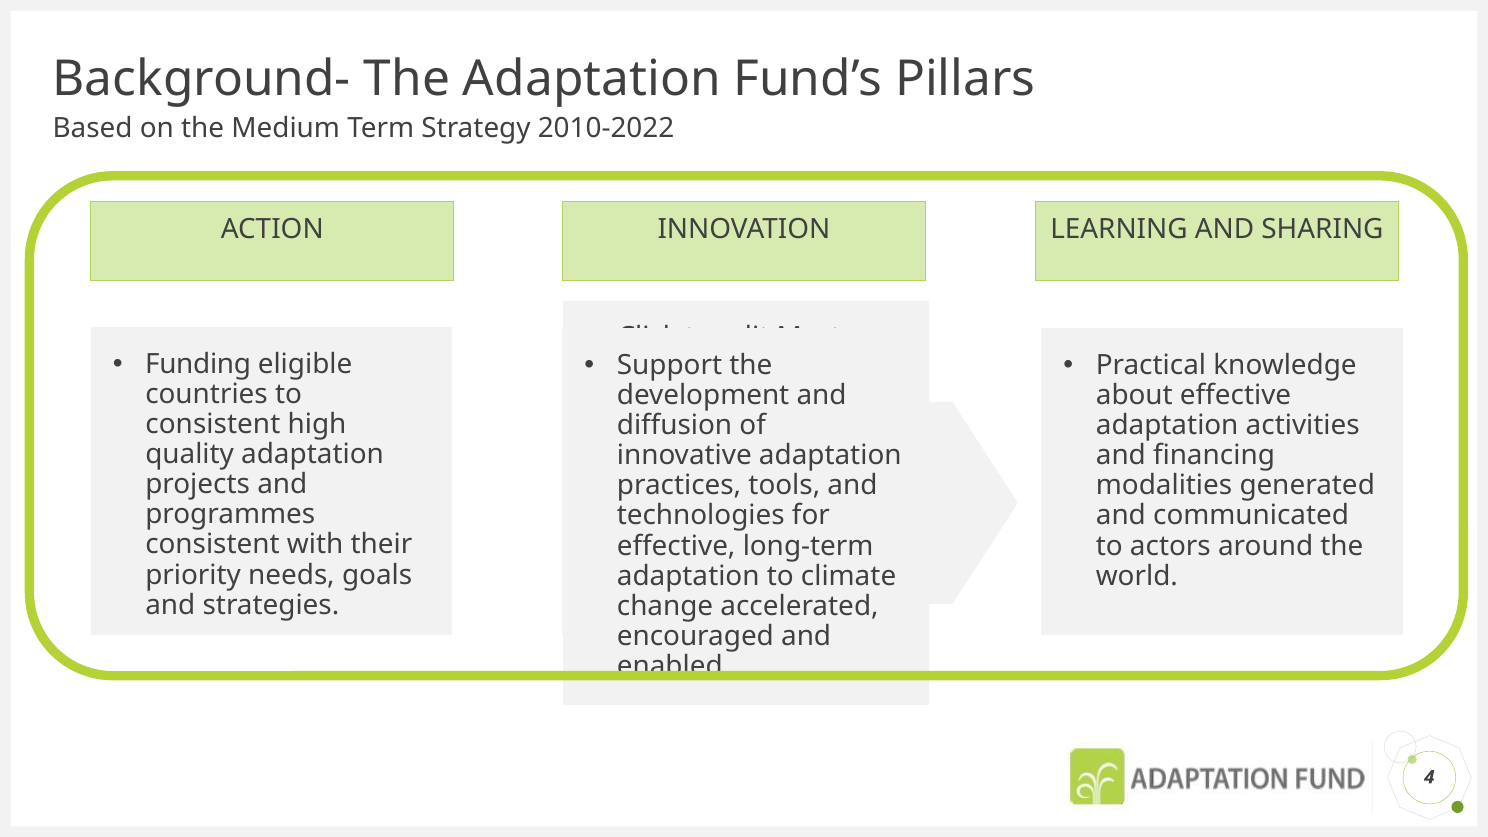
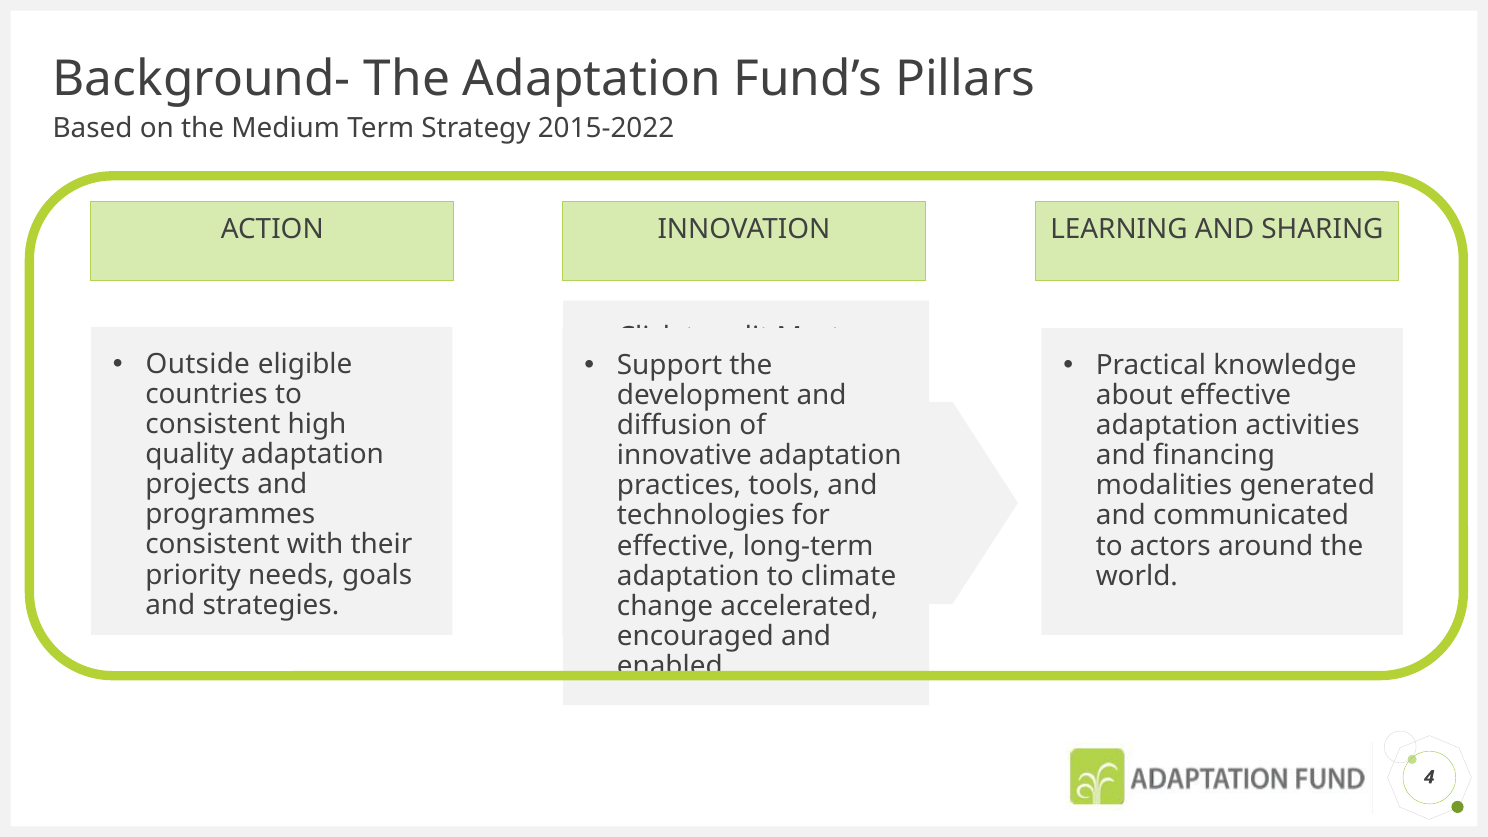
2010-2022: 2010-2022 -> 2015-2022
Funding: Funding -> Outside
